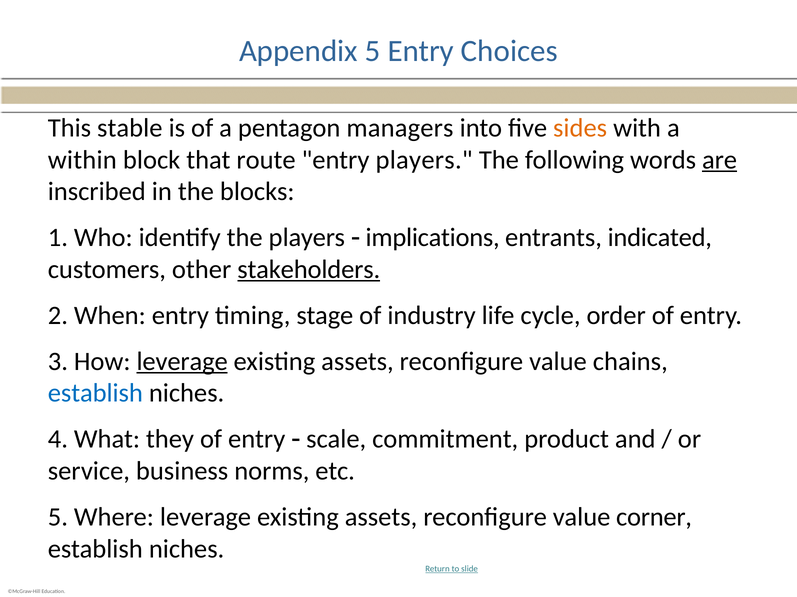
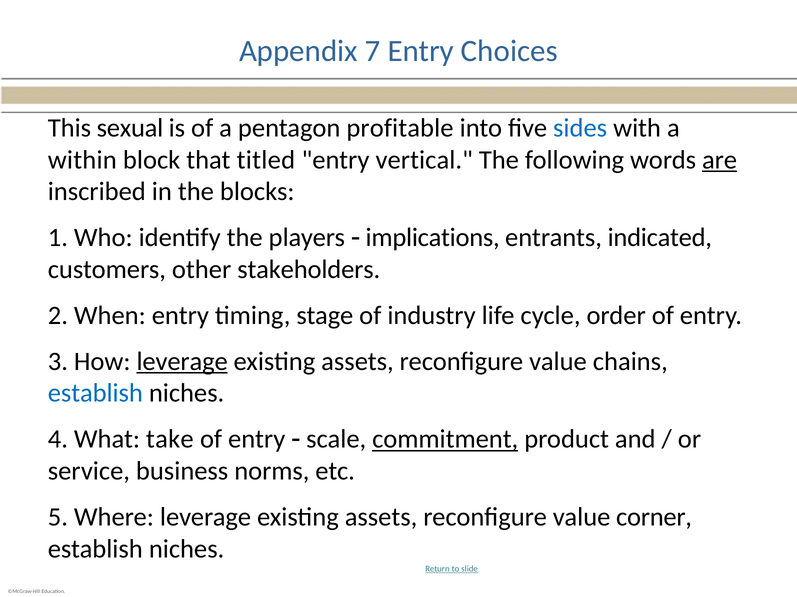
Appendix 5: 5 -> 7
stable: stable -> sexual
managers: managers -> profitable
sides colour: orange -> blue
route: route -> titled
entry players: players -> vertical
stakeholders underline: present -> none
they: they -> take
commitment underline: none -> present
